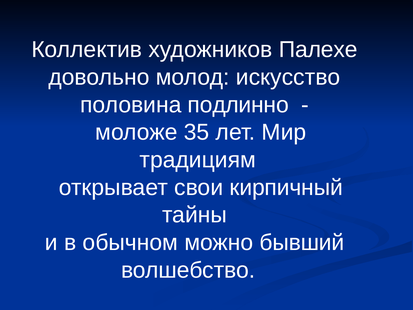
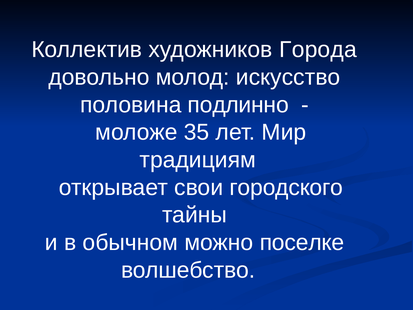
Палехе: Палехе -> Города
кирпичный: кирпичный -> городского
бывший: бывший -> поселке
